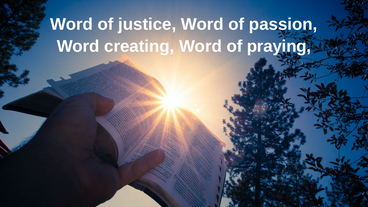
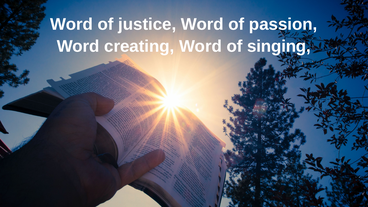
praying: praying -> singing
